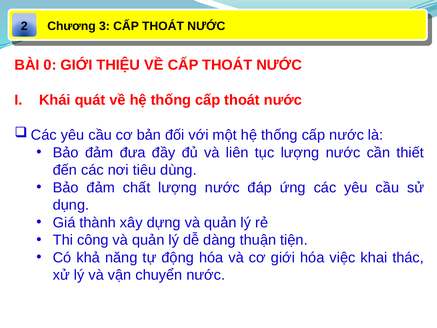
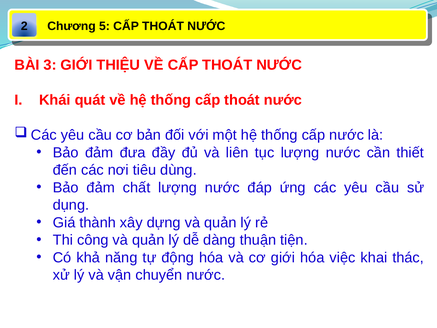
3: 3 -> 5
0: 0 -> 3
